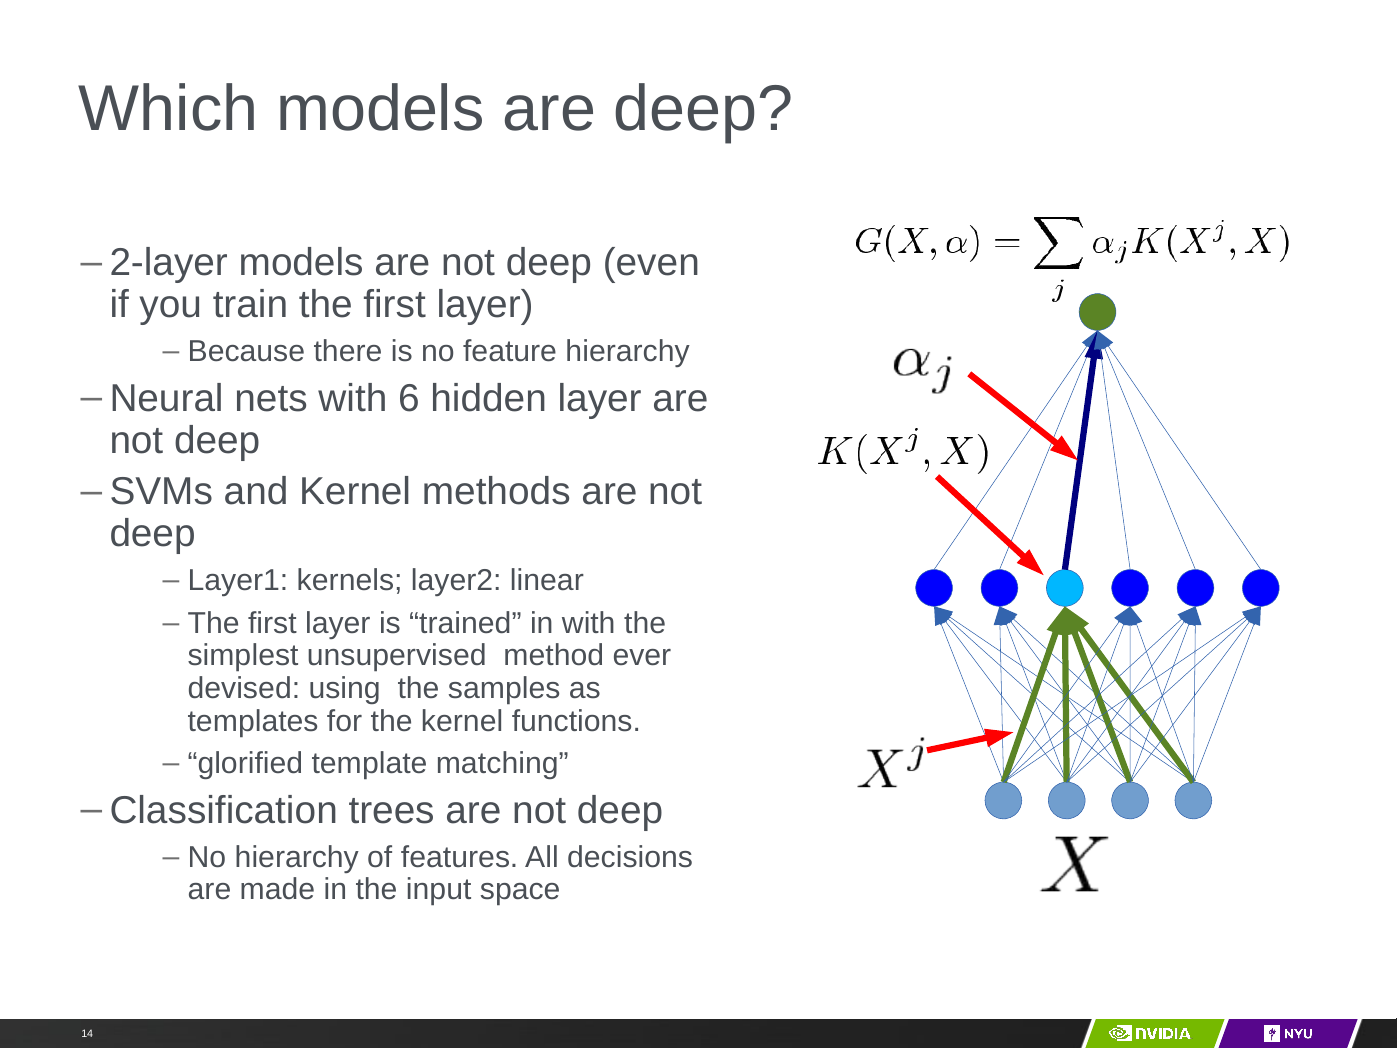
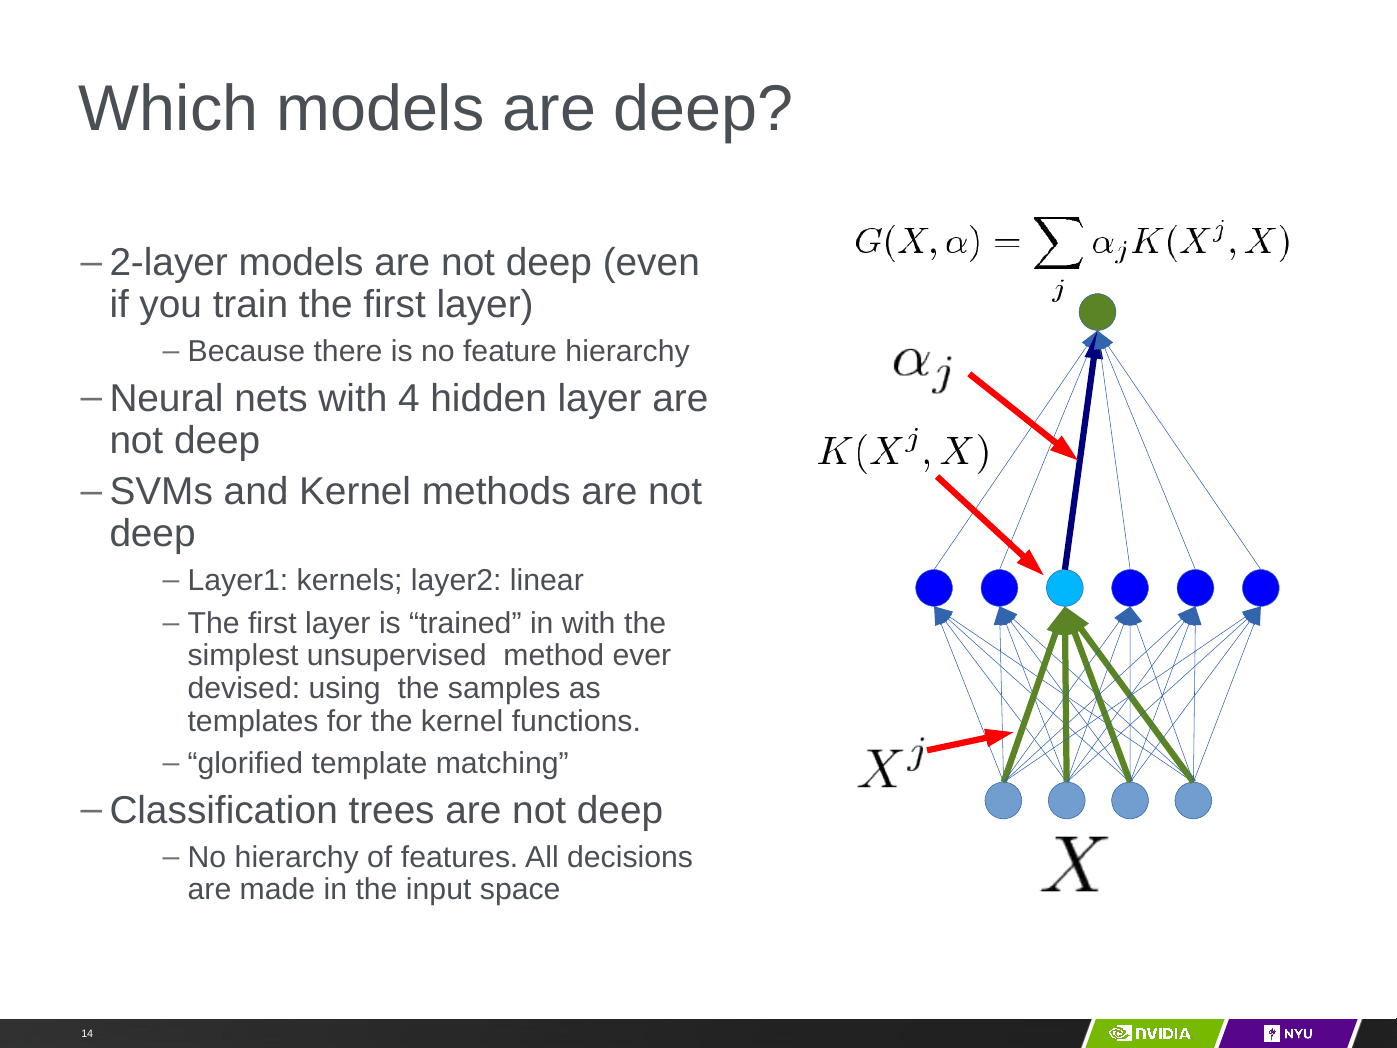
6: 6 -> 4
